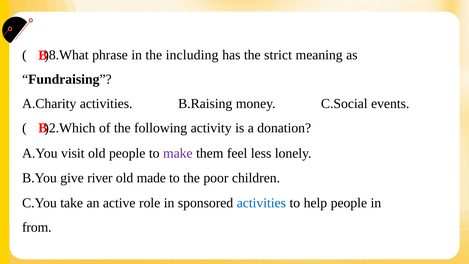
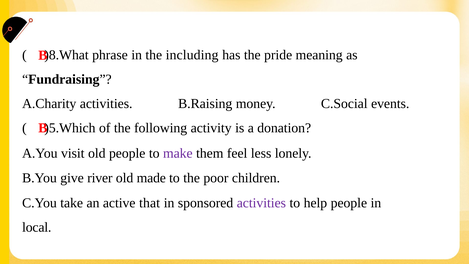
strict: strict -> pride
)2.Which: )2.Which -> )5.Which
role: role -> that
activities at (261, 203) colour: blue -> purple
from: from -> local
